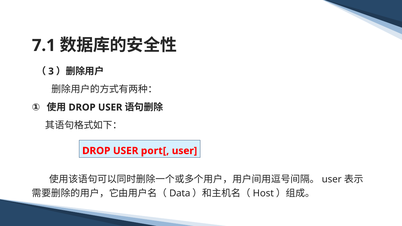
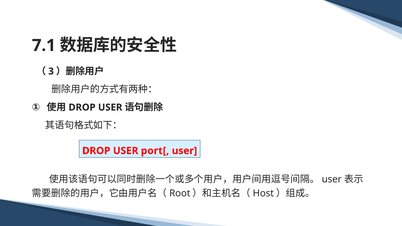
Data: Data -> Root
